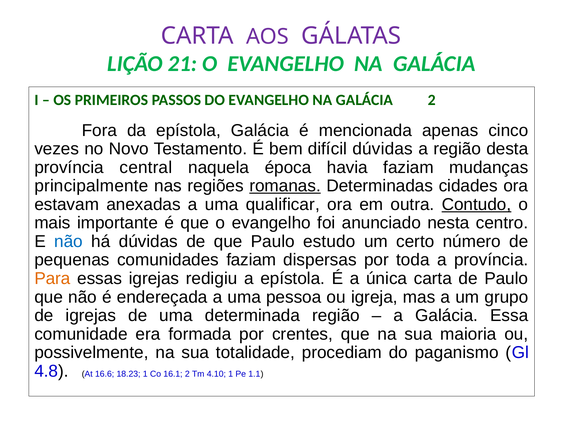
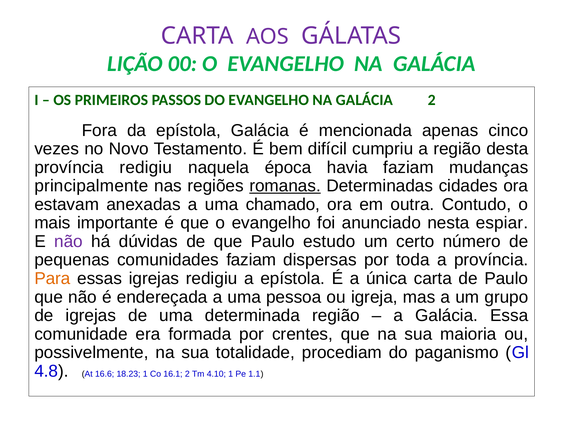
21: 21 -> 00
difícil dúvidas: dúvidas -> cumpriu
província central: central -> redigiu
qualificar: qualificar -> chamado
Contudo underline: present -> none
centro: centro -> espiar
não at (69, 242) colour: blue -> purple
